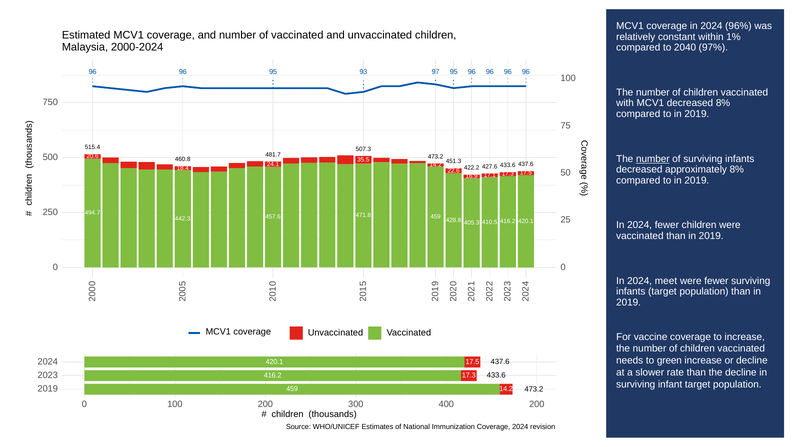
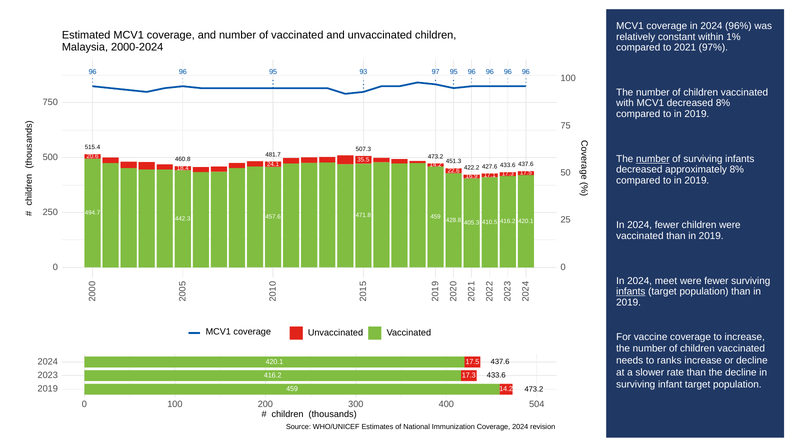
2040: 2040 -> 2021
infants at (631, 291) underline: none -> present
green: green -> ranks
400 200: 200 -> 504
